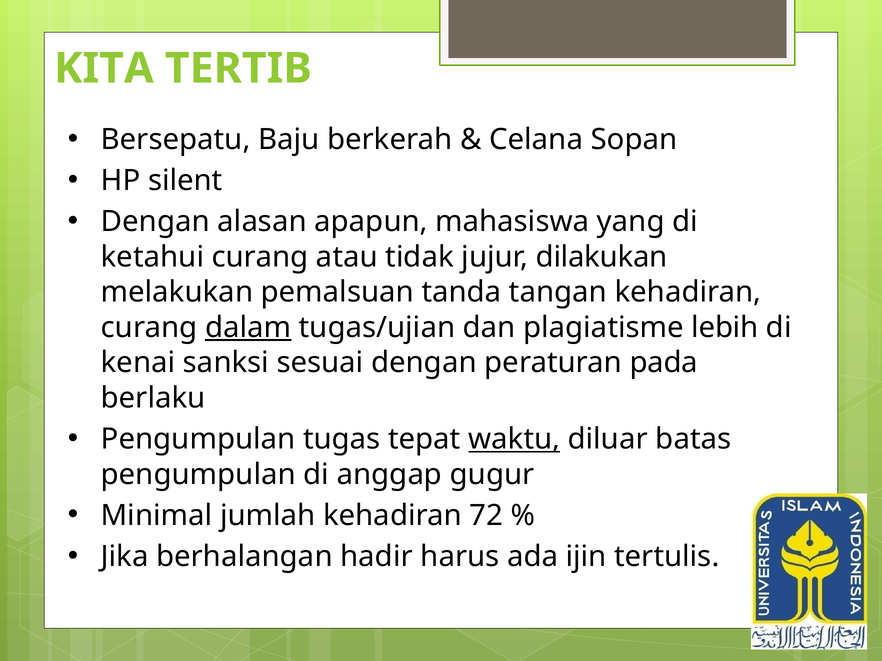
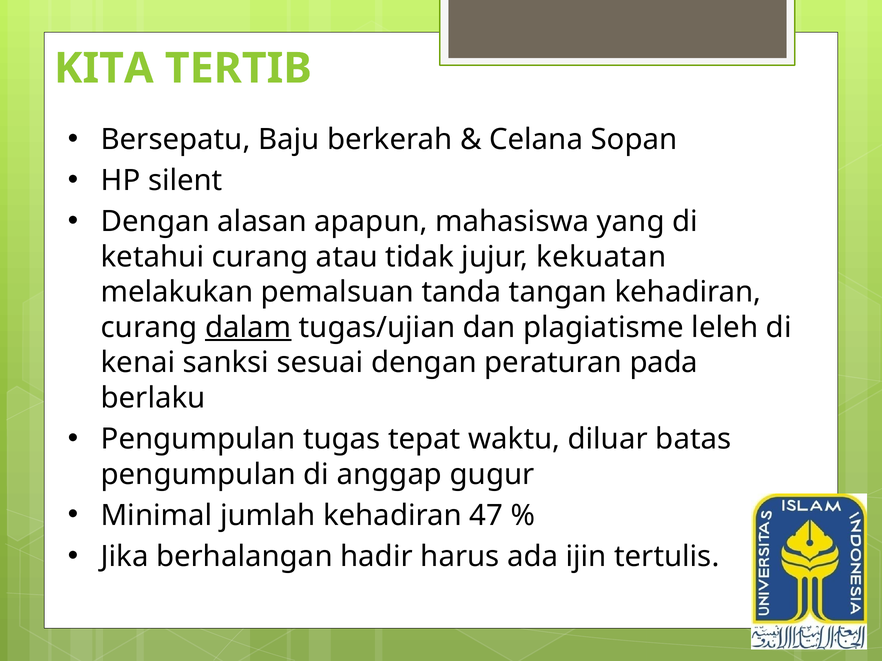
dilakukan: dilakukan -> kekuatan
lebih: lebih -> leleh
waktu underline: present -> none
72: 72 -> 47
